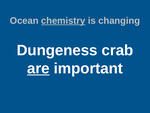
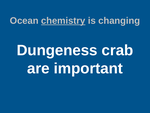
are underline: present -> none
